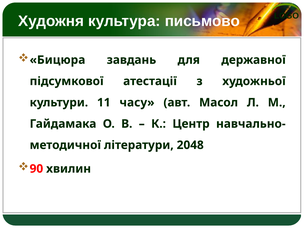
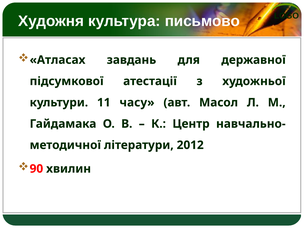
Бицюра: Бицюра -> Атласах
2048: 2048 -> 2012
